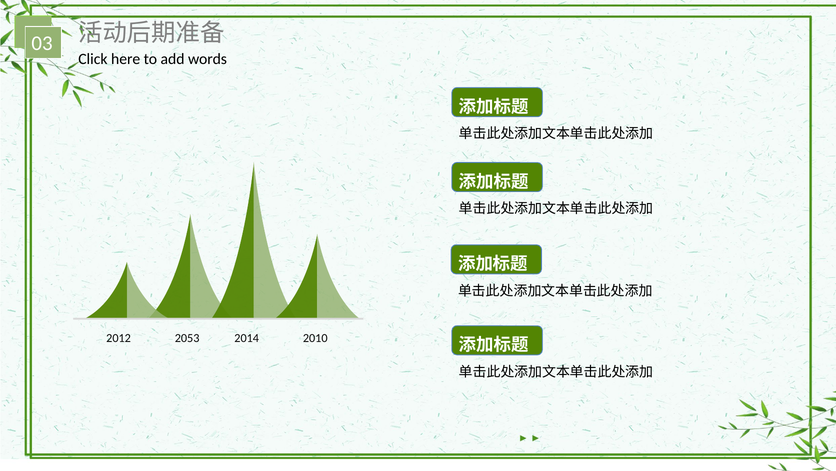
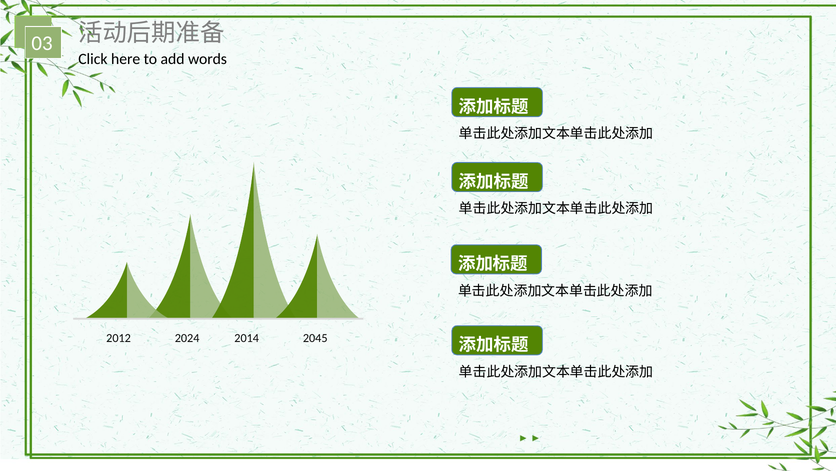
2053: 2053 -> 2024
2010: 2010 -> 2045
